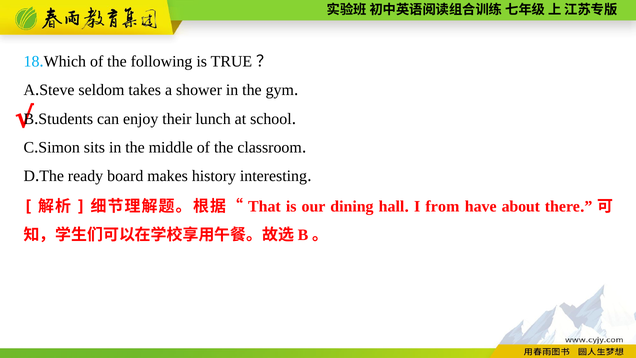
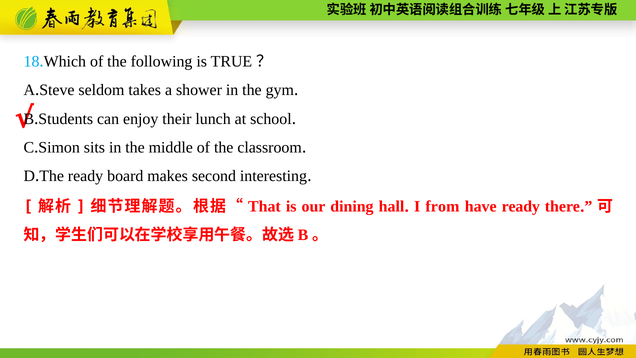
history: history -> second
have about: about -> ready
